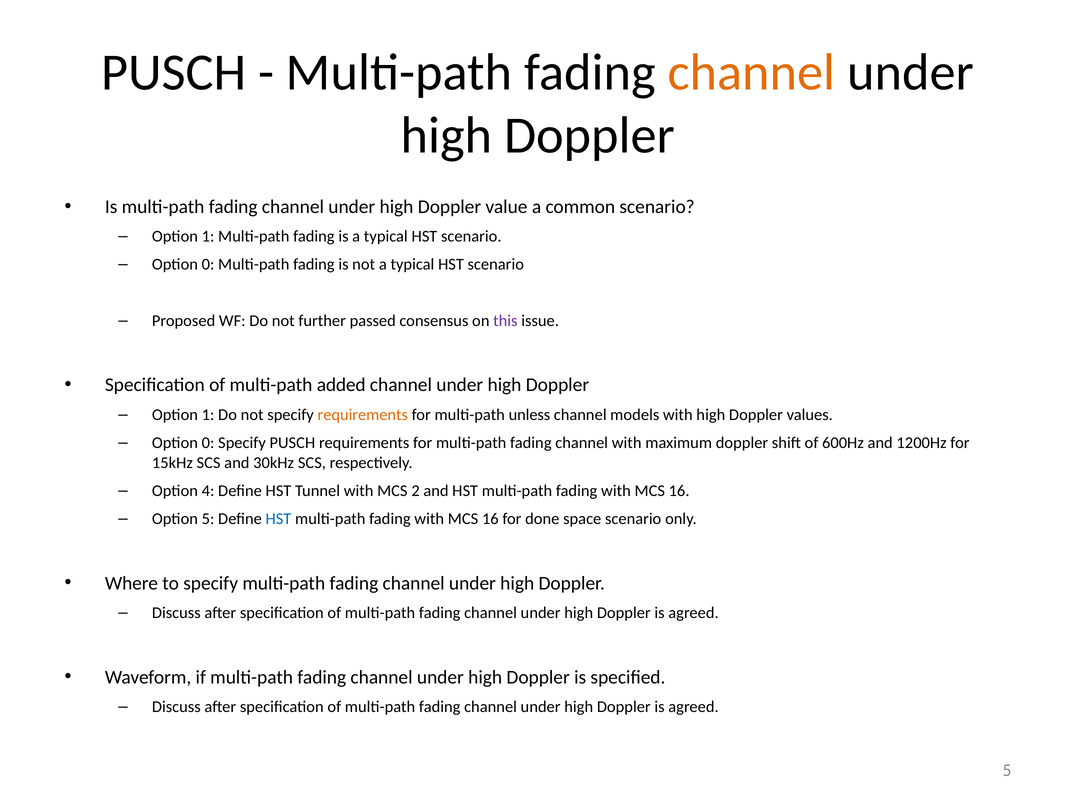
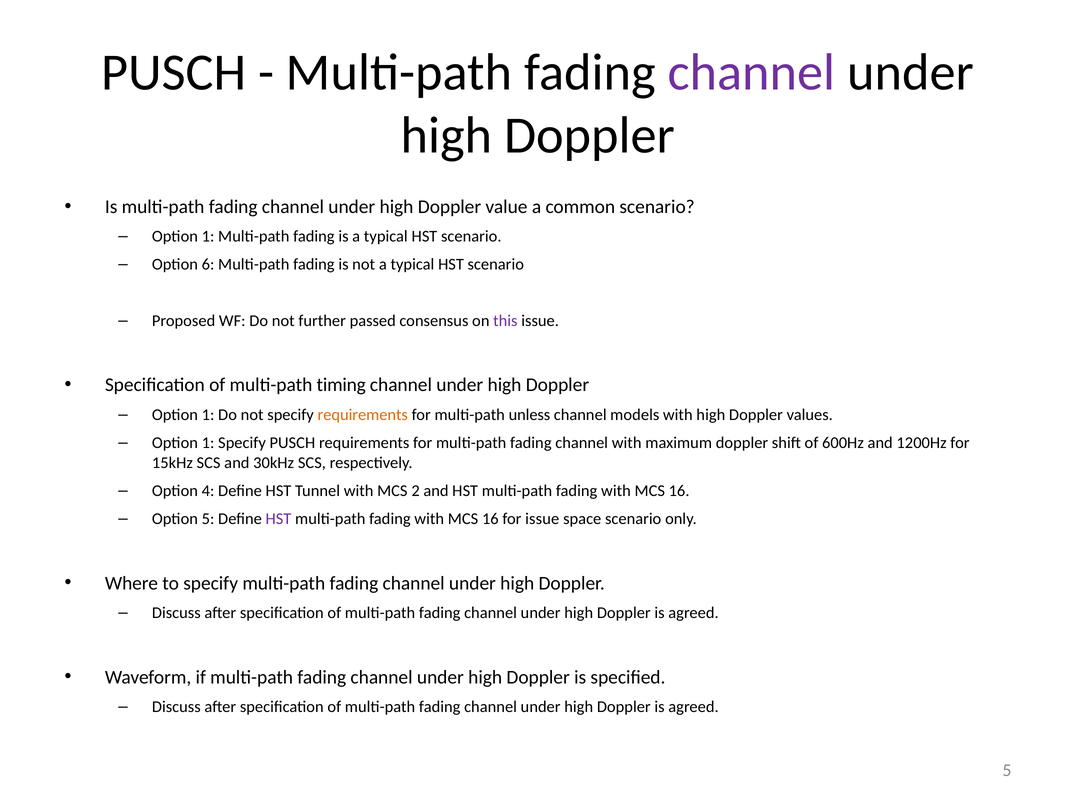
channel at (751, 73) colour: orange -> purple
0 at (208, 265): 0 -> 6
added: added -> timing
0 at (208, 443): 0 -> 1
HST at (278, 519) colour: blue -> purple
for done: done -> issue
